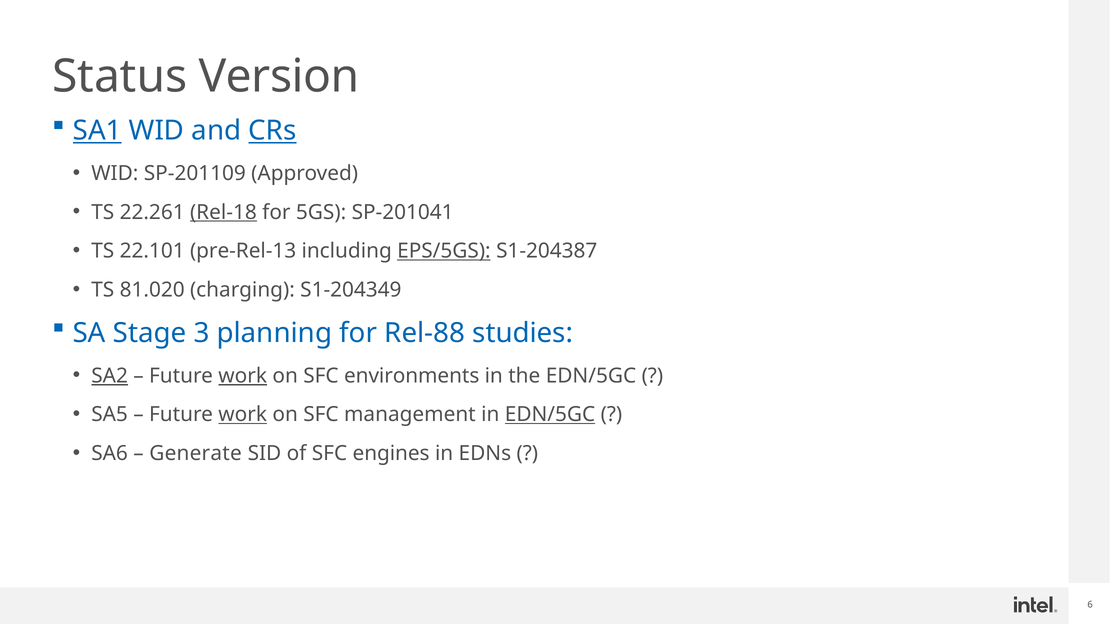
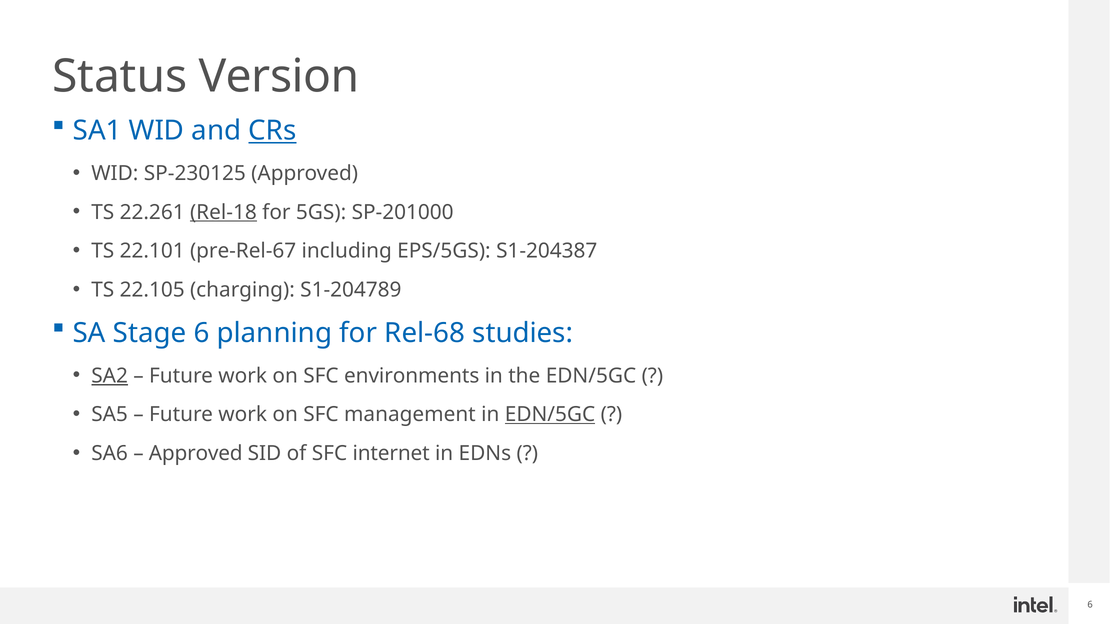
SA1 underline: present -> none
SP-201109: SP-201109 -> SP-230125
SP-201041: SP-201041 -> SP-201000
pre-Rel-13: pre-Rel-13 -> pre-Rel-67
EPS/5GS underline: present -> none
81.020: 81.020 -> 22.105
S1-204349: S1-204349 -> S1-204789
Stage 3: 3 -> 6
Rel-88: Rel-88 -> Rel-68
work at (243, 376) underline: present -> none
work at (243, 415) underline: present -> none
Generate at (196, 454): Generate -> Approved
engines: engines -> internet
